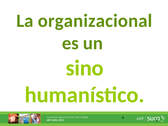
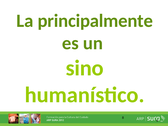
organizacional: organizacional -> principalmente
